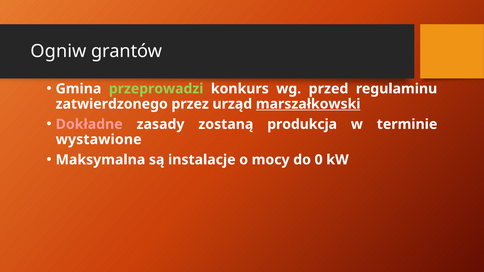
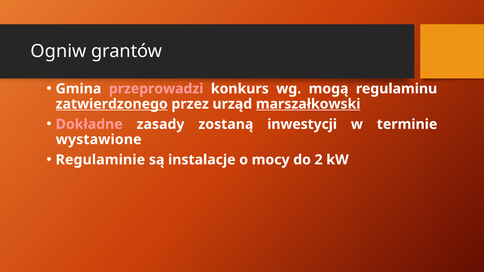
przeprowadzi colour: light green -> pink
przed: przed -> mogą
zatwierdzonego underline: none -> present
produkcja: produkcja -> inwestycji
Maksymalna: Maksymalna -> Regulaminie
0: 0 -> 2
